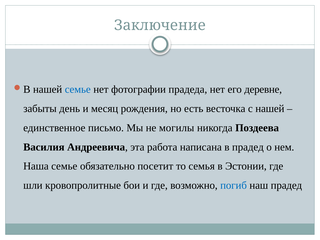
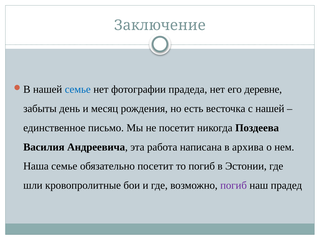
не могилы: могилы -> посетит
в прадед: прадед -> архива
то семья: семья -> погиб
погиб at (234, 185) colour: blue -> purple
